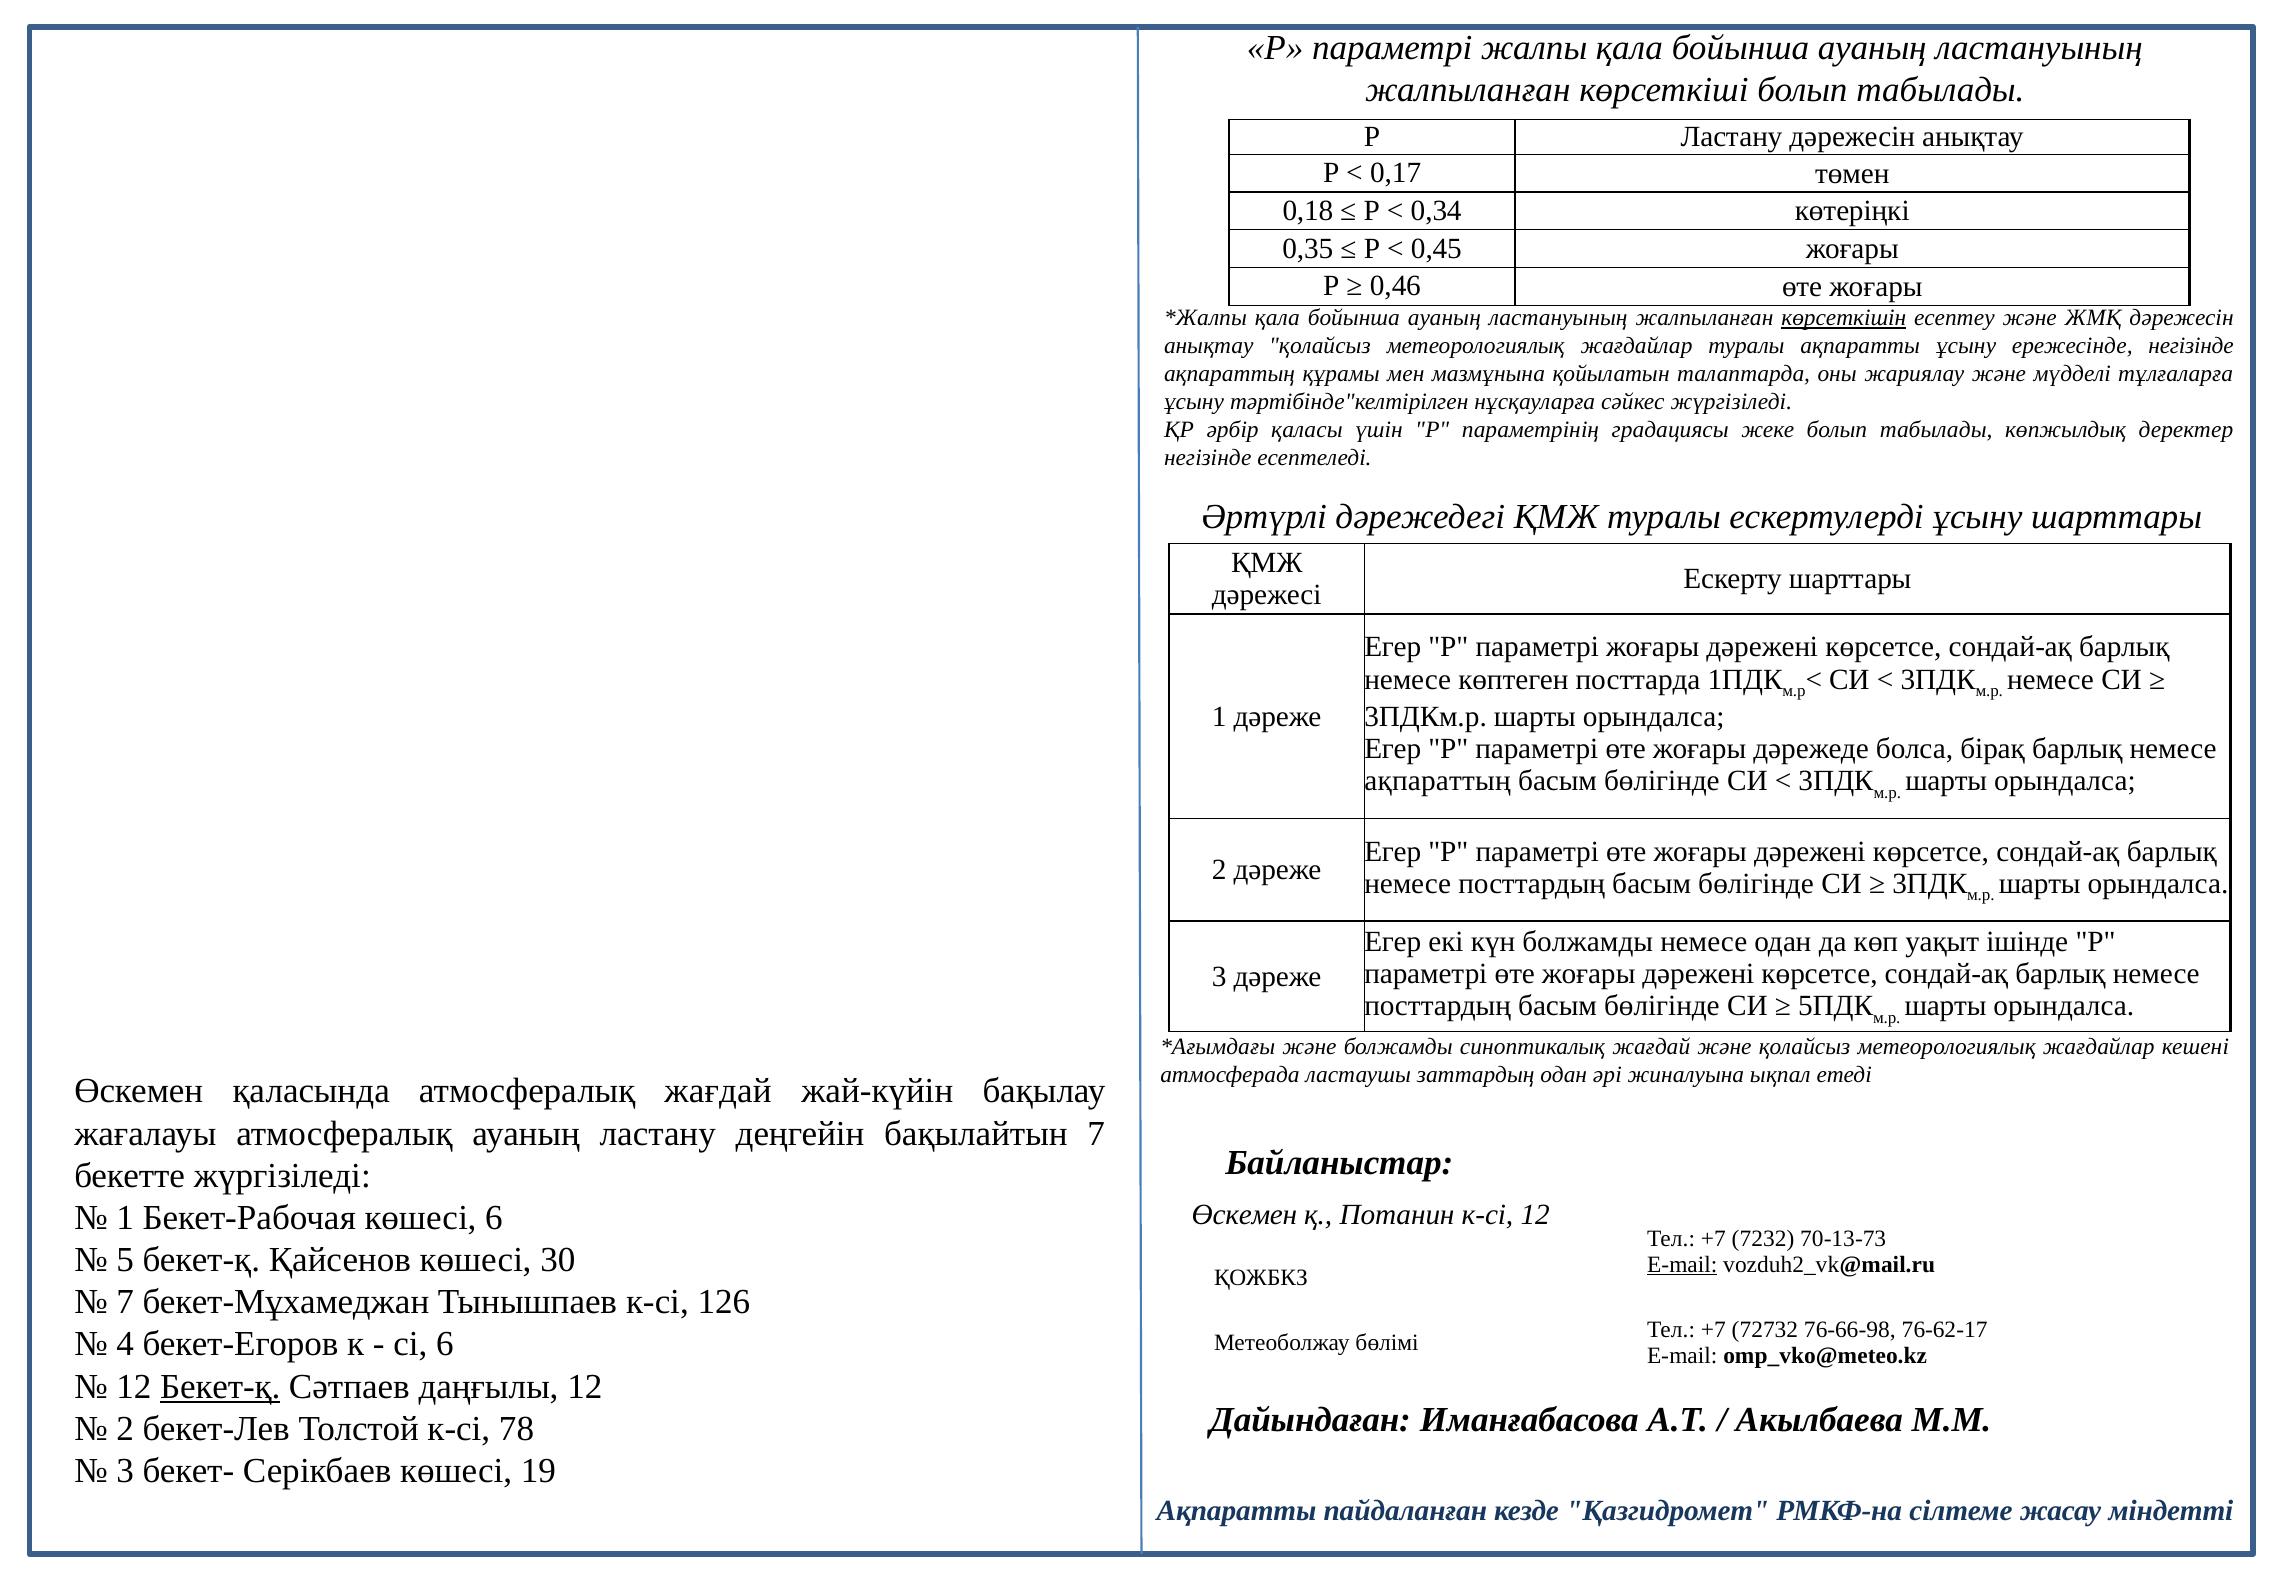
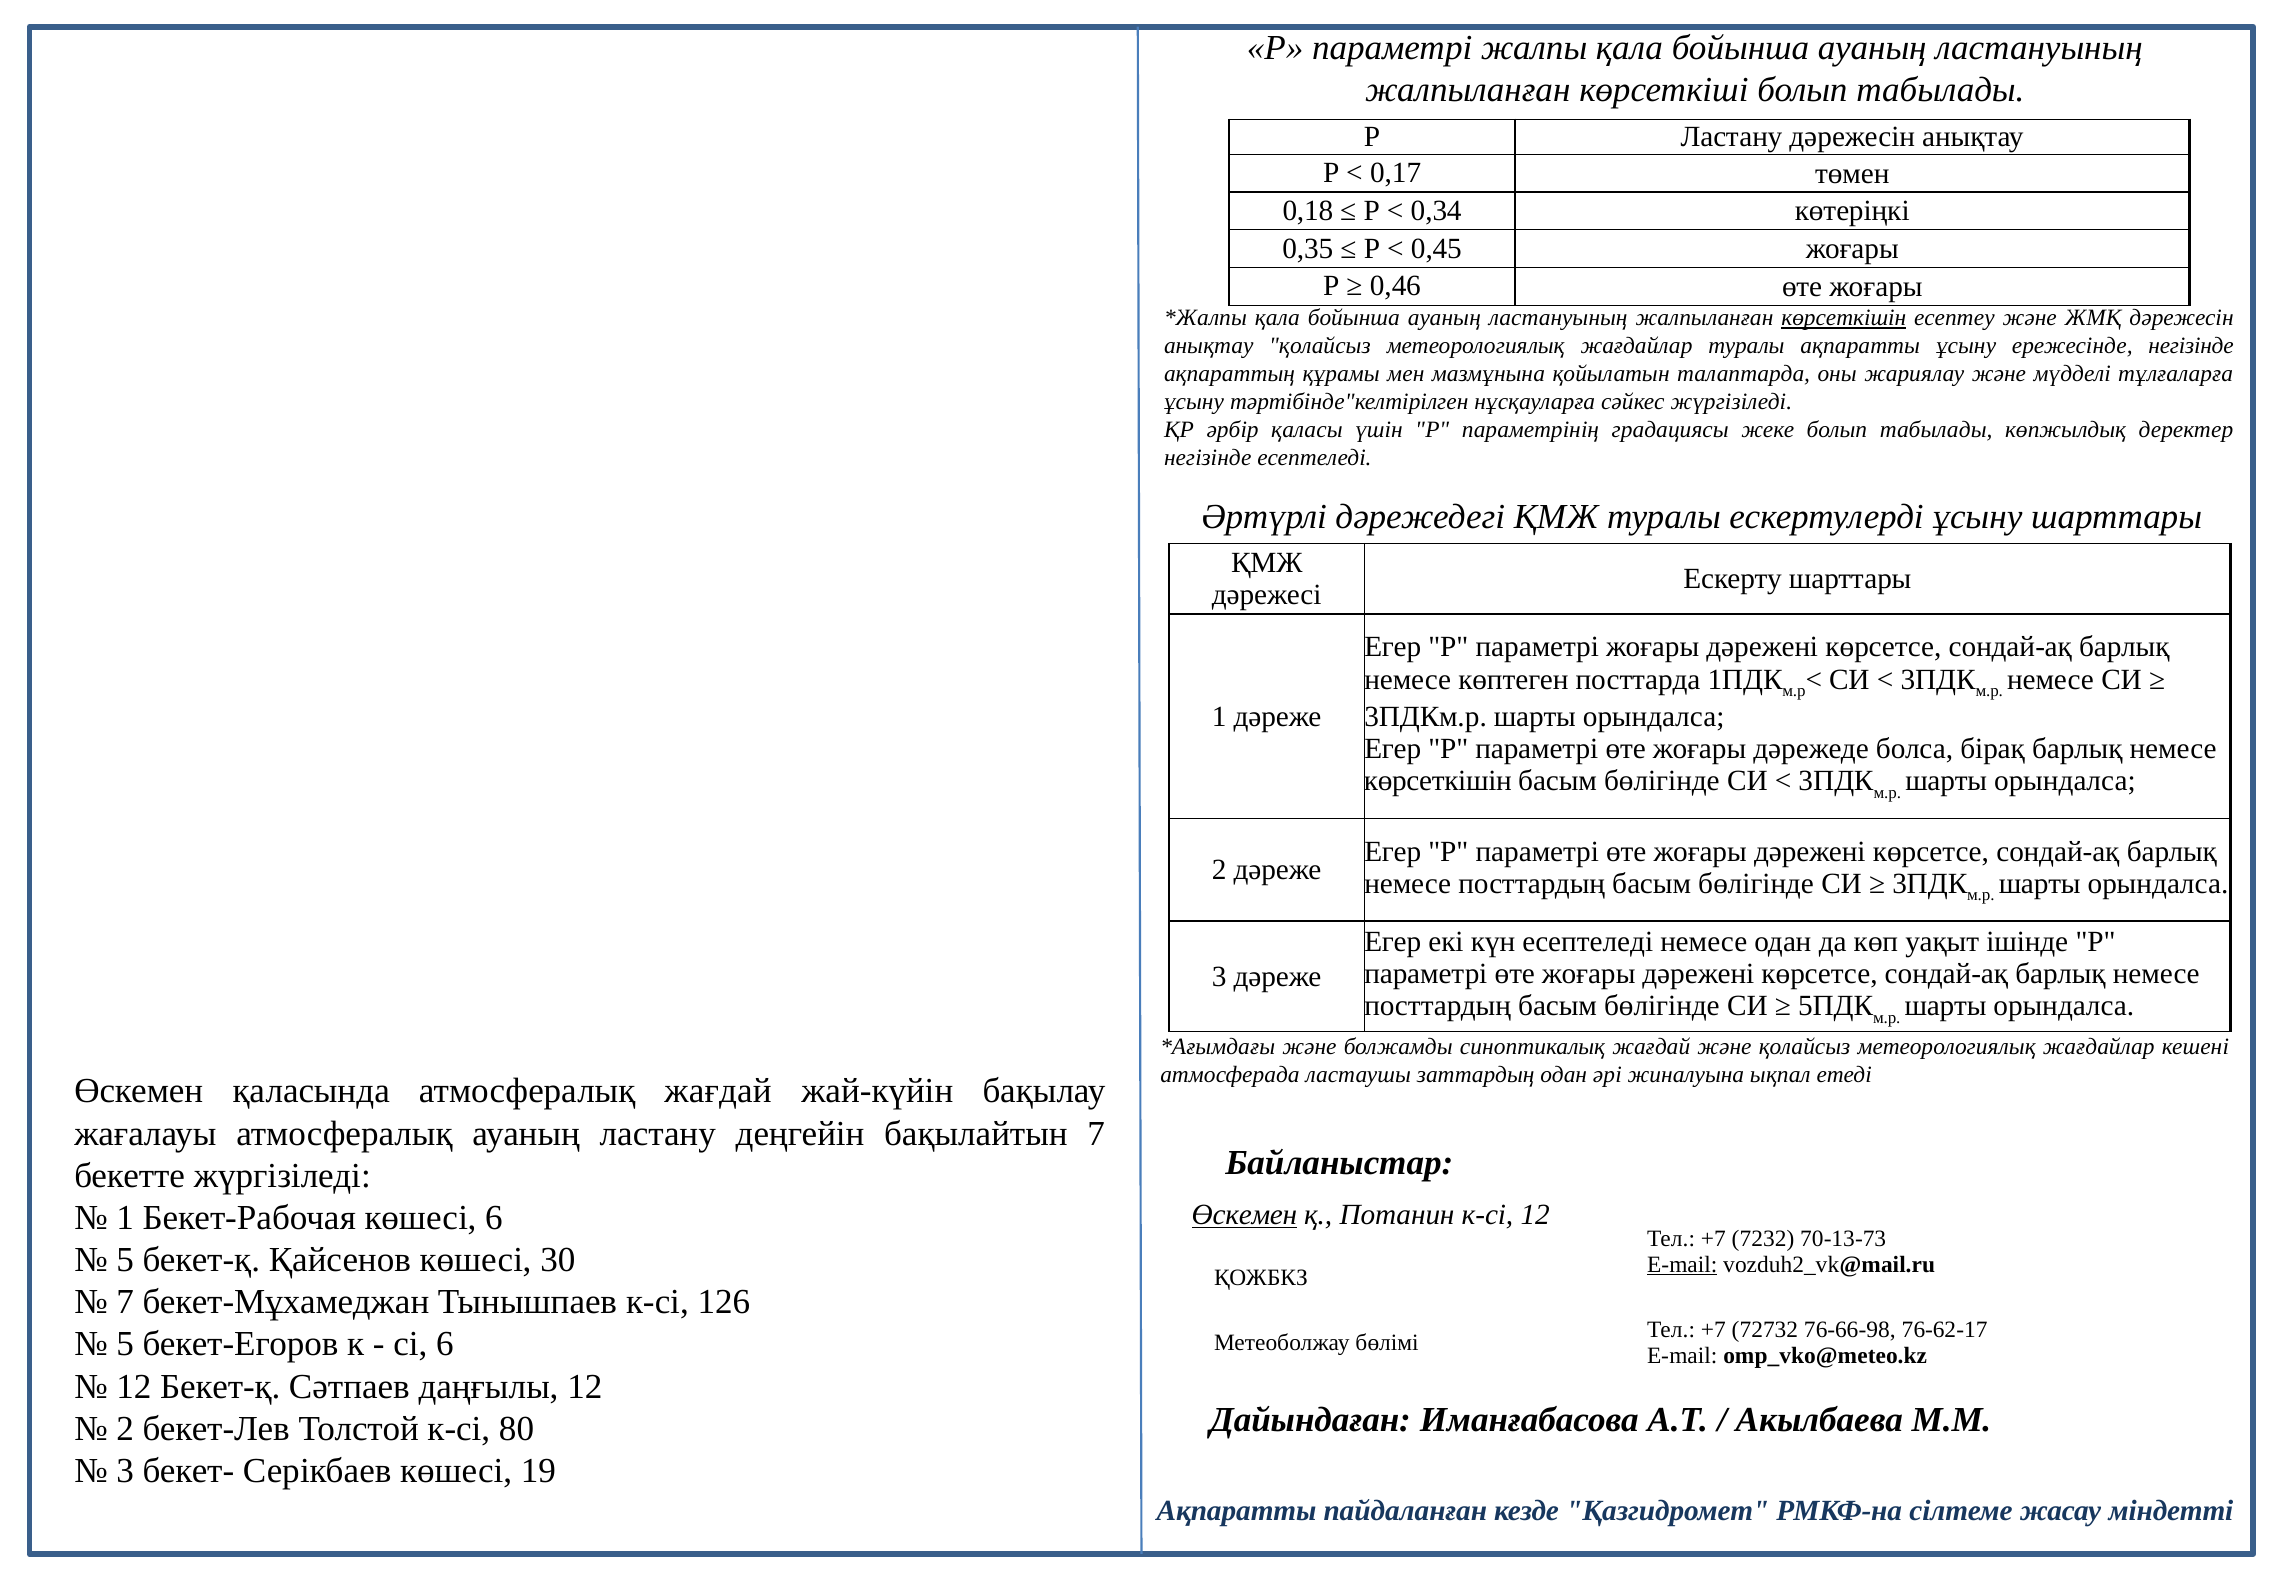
ақпараттың at (1438, 781): ақпараттың -> көрсеткішін
күн болжамды: болжамды -> есептеледі
Өскемен at (1244, 1215) underline: none -> present
4 at (125, 1344): 4 -> 5
Бекет-қ at (220, 1386) underline: present -> none
78: 78 -> 80
